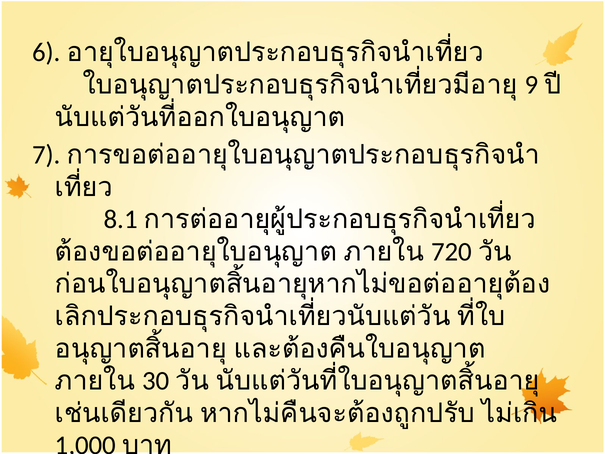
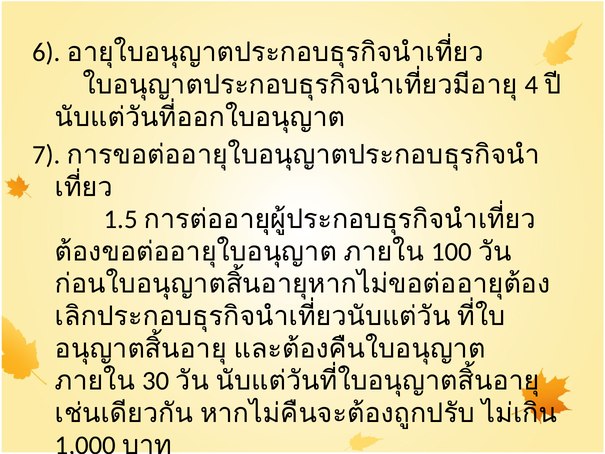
9: 9 -> 4
8.1: 8.1 -> 1.5
720: 720 -> 100
